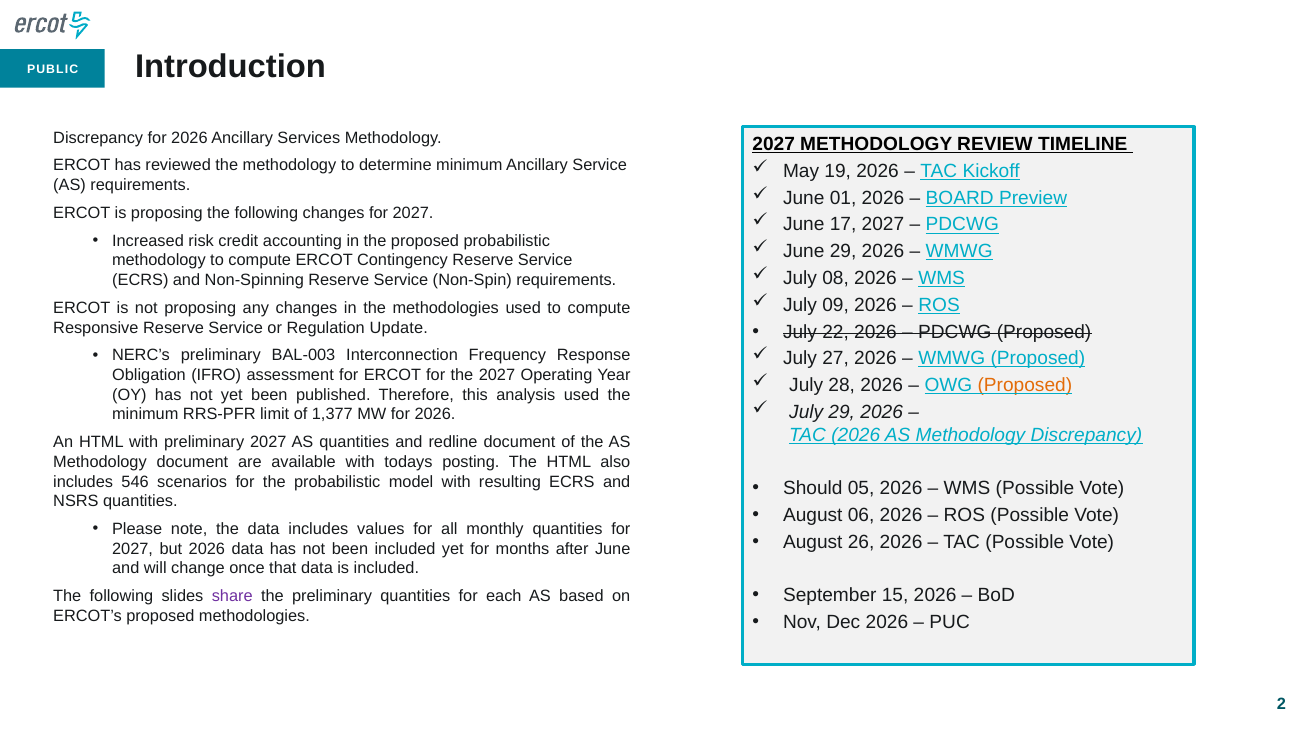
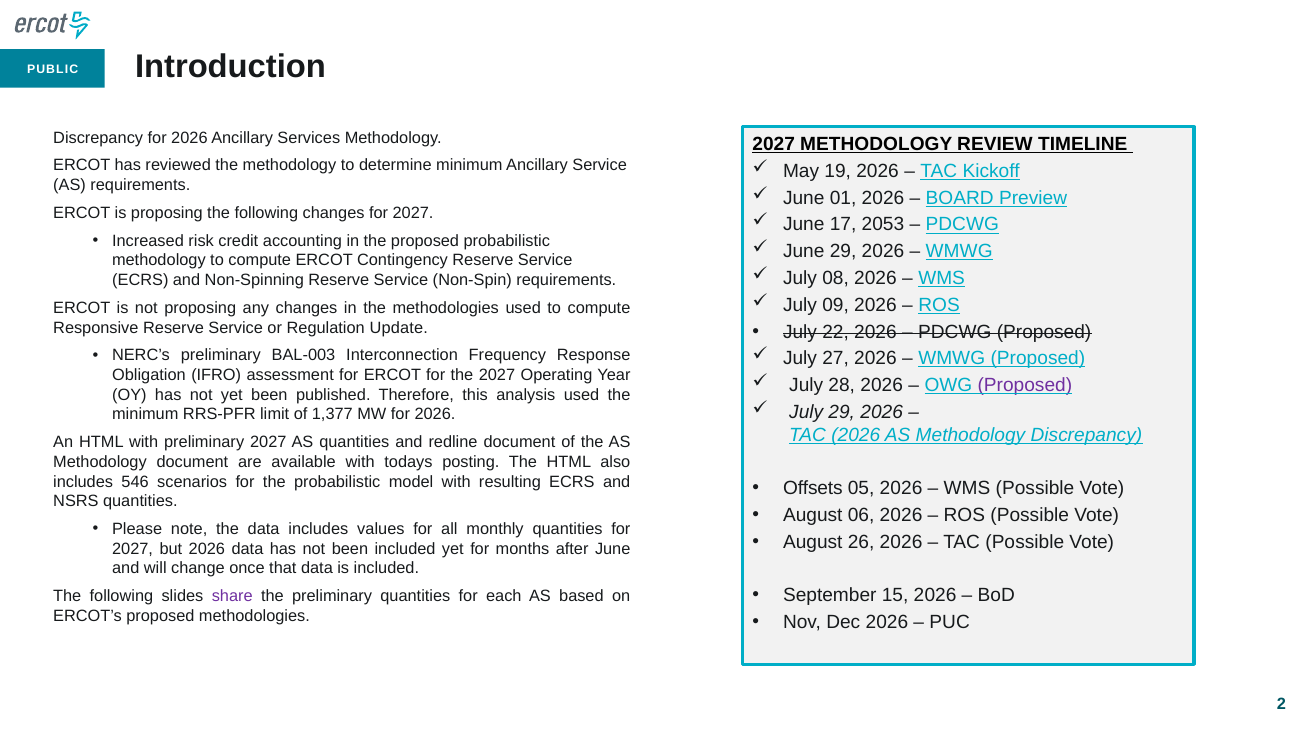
17 2027: 2027 -> 2053
Proposed at (1025, 385) colour: orange -> purple
Should: Should -> Offsets
